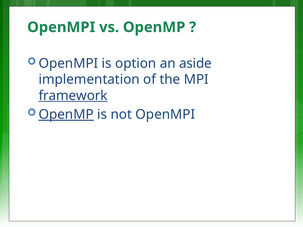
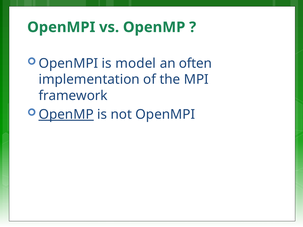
option: option -> model
aside: aside -> often
framework underline: present -> none
